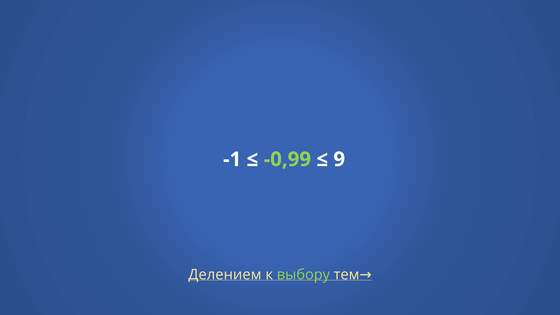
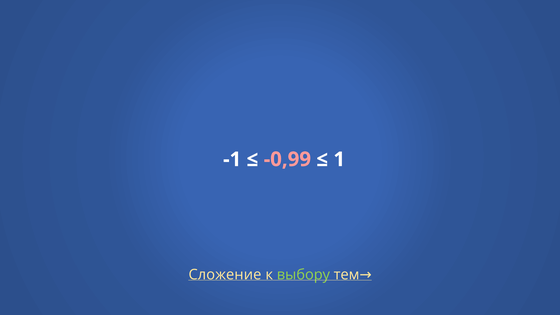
-0,99 colour: light green -> pink
9: 9 -> 1
Делением: Делением -> Сложение
